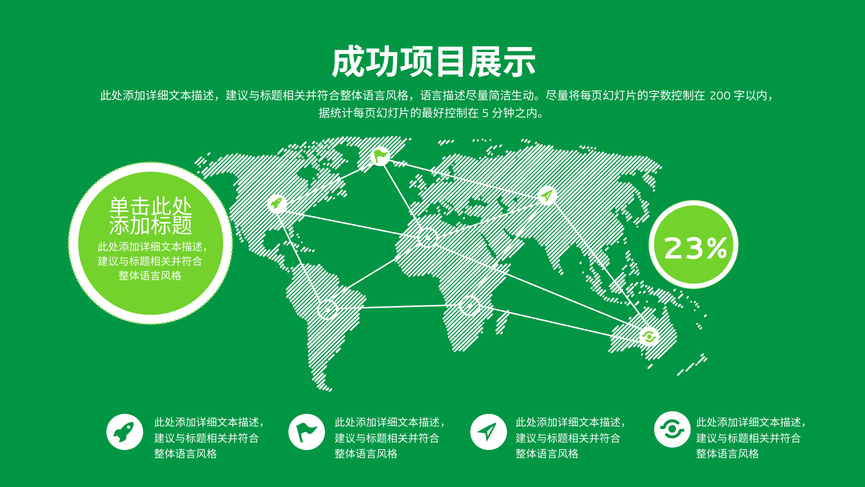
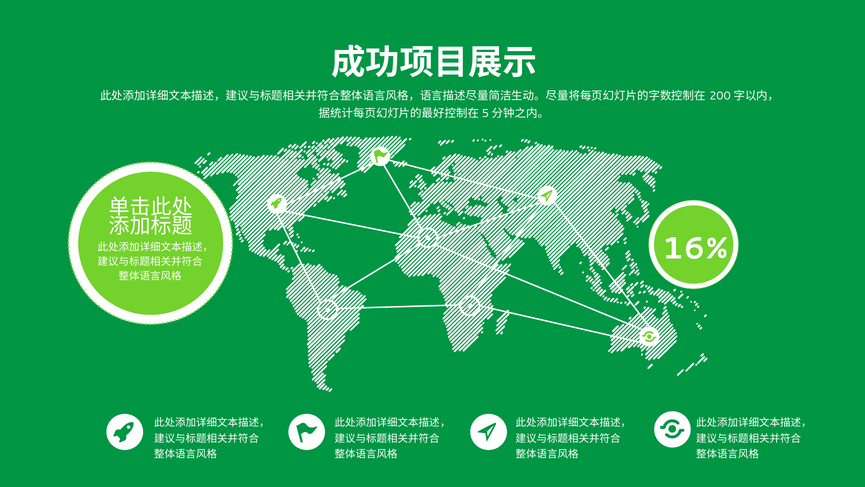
23%: 23% -> 16%
